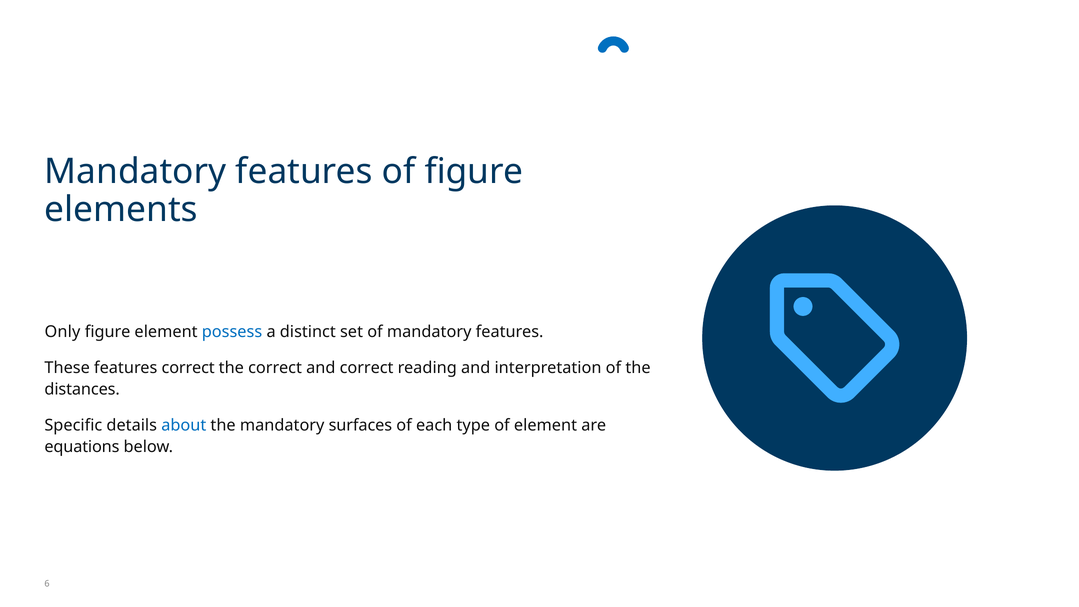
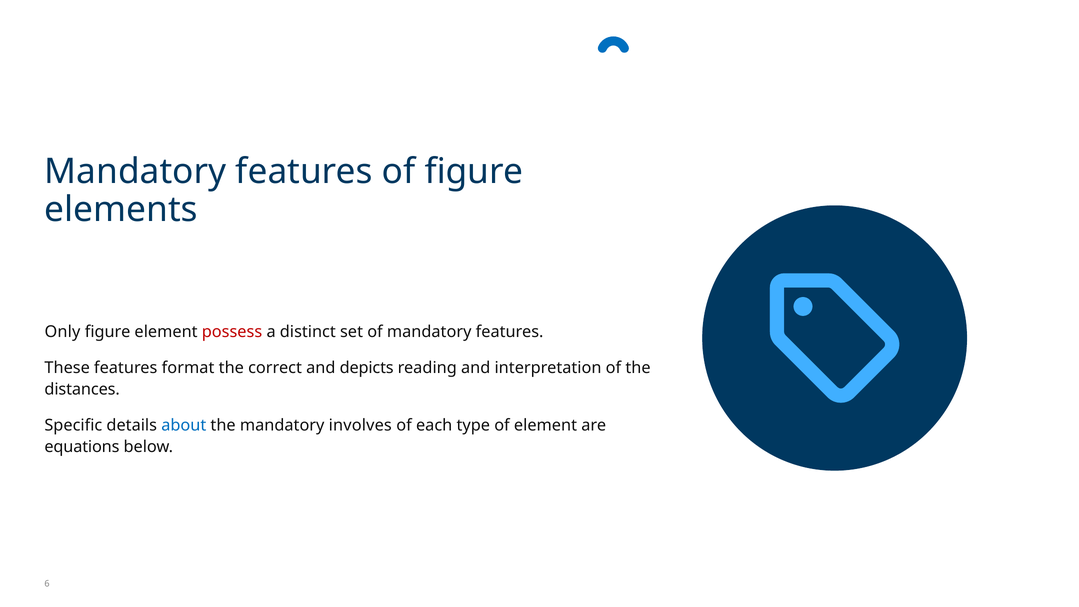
possess colour: blue -> red
features correct: correct -> format
and correct: correct -> depicts
surfaces: surfaces -> involves
